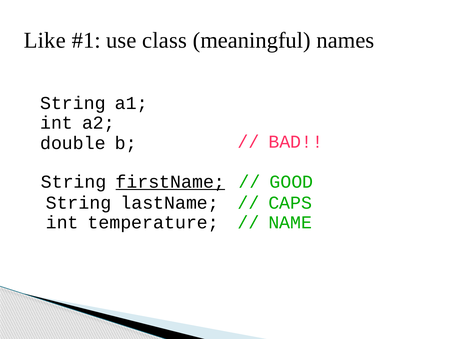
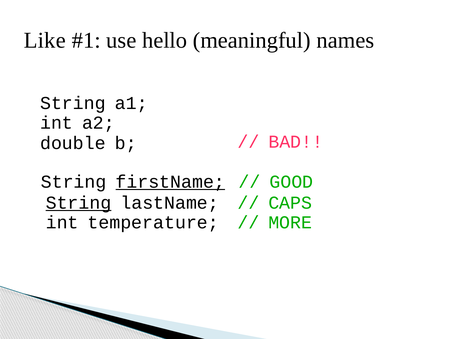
class: class -> hello
String at (79, 203) underline: none -> present
NAME: NAME -> MORE
